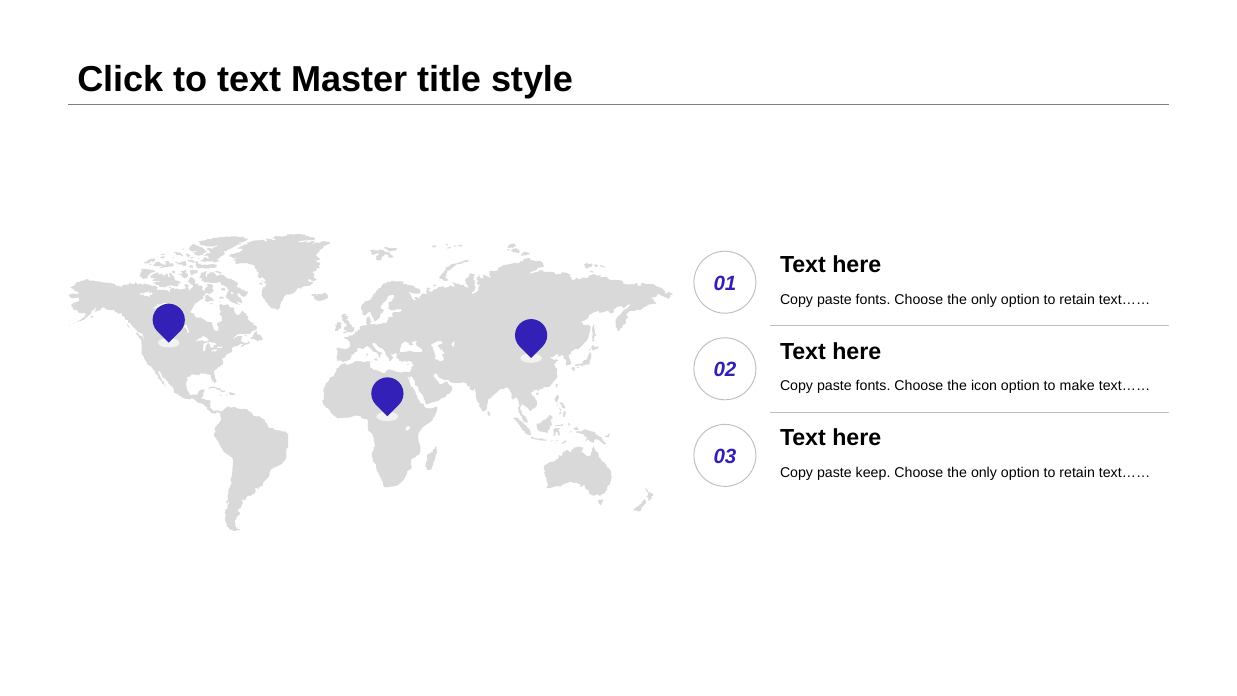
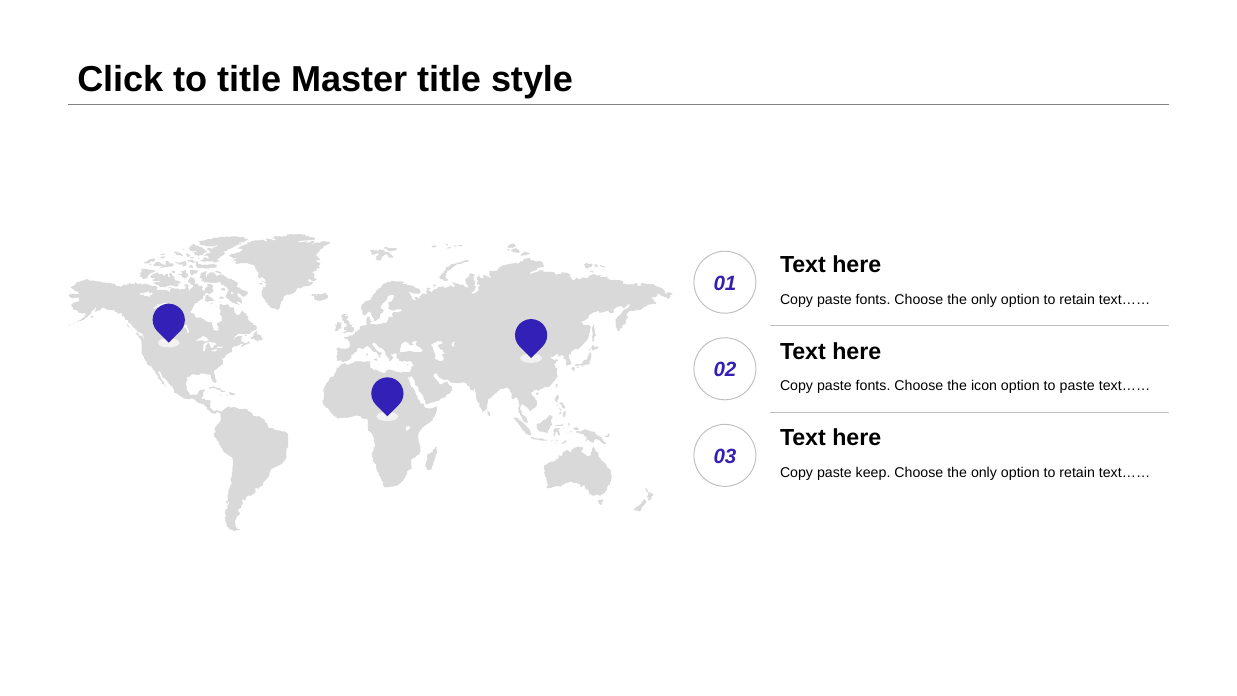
to text: text -> title
to make: make -> paste
